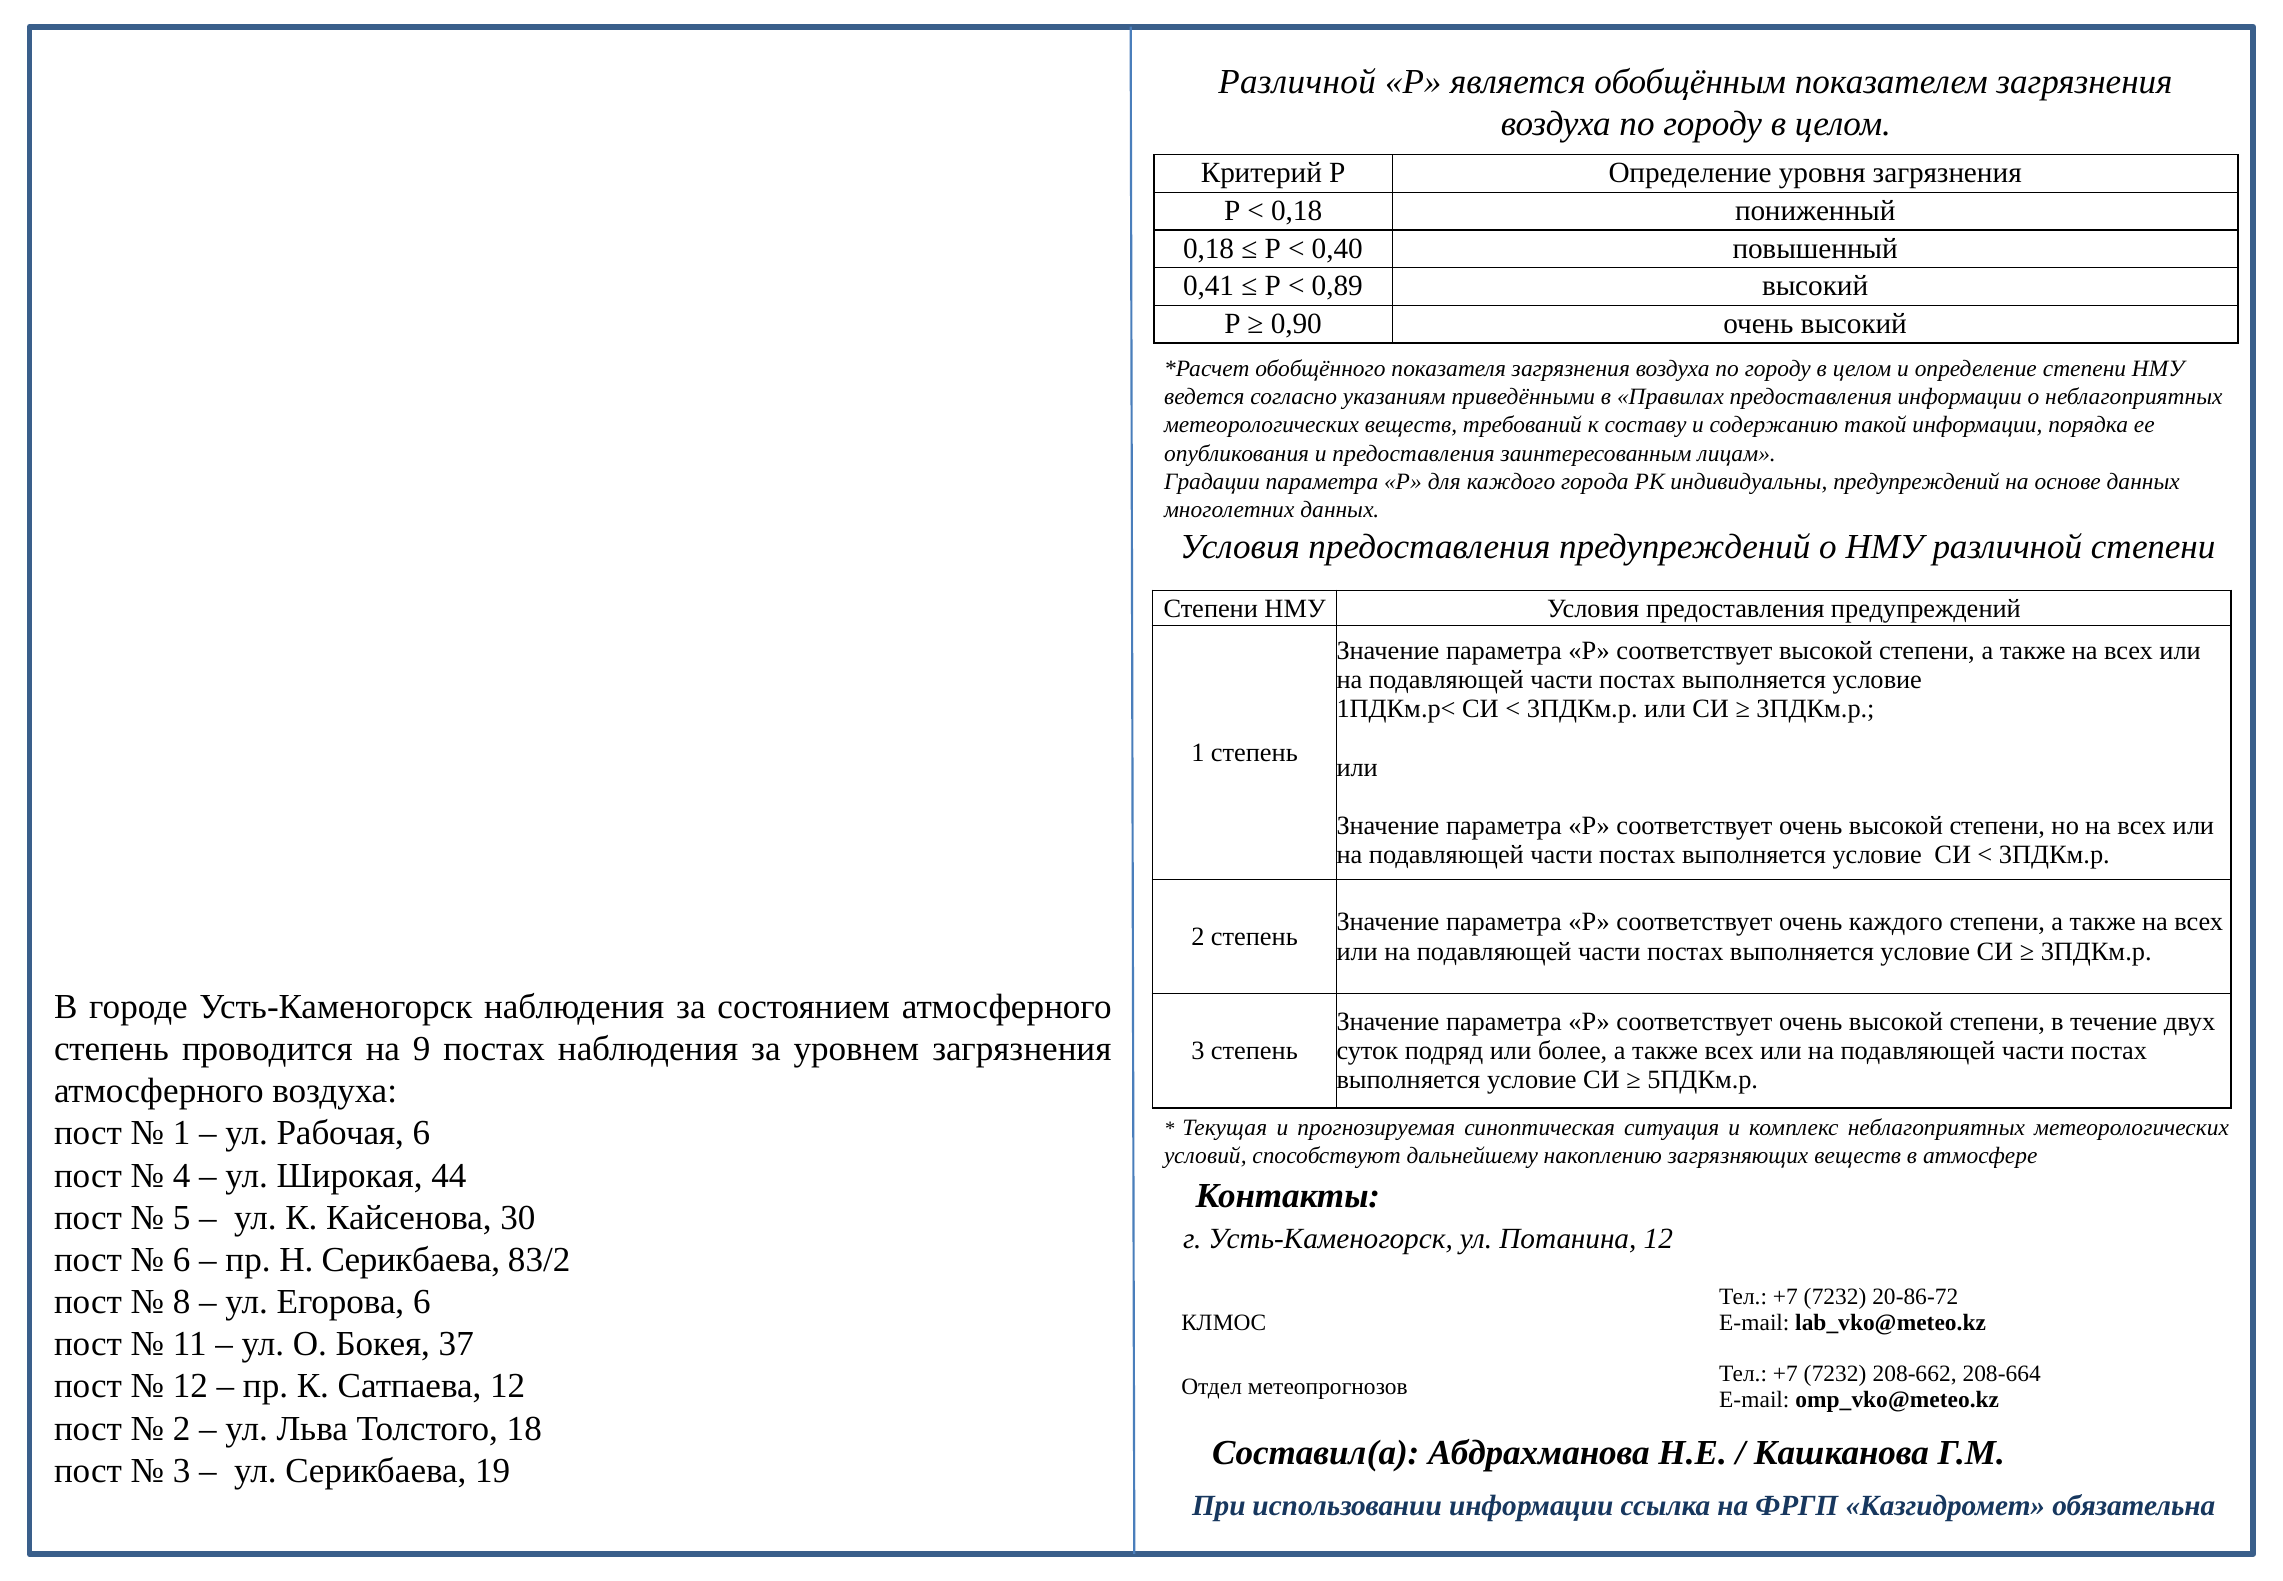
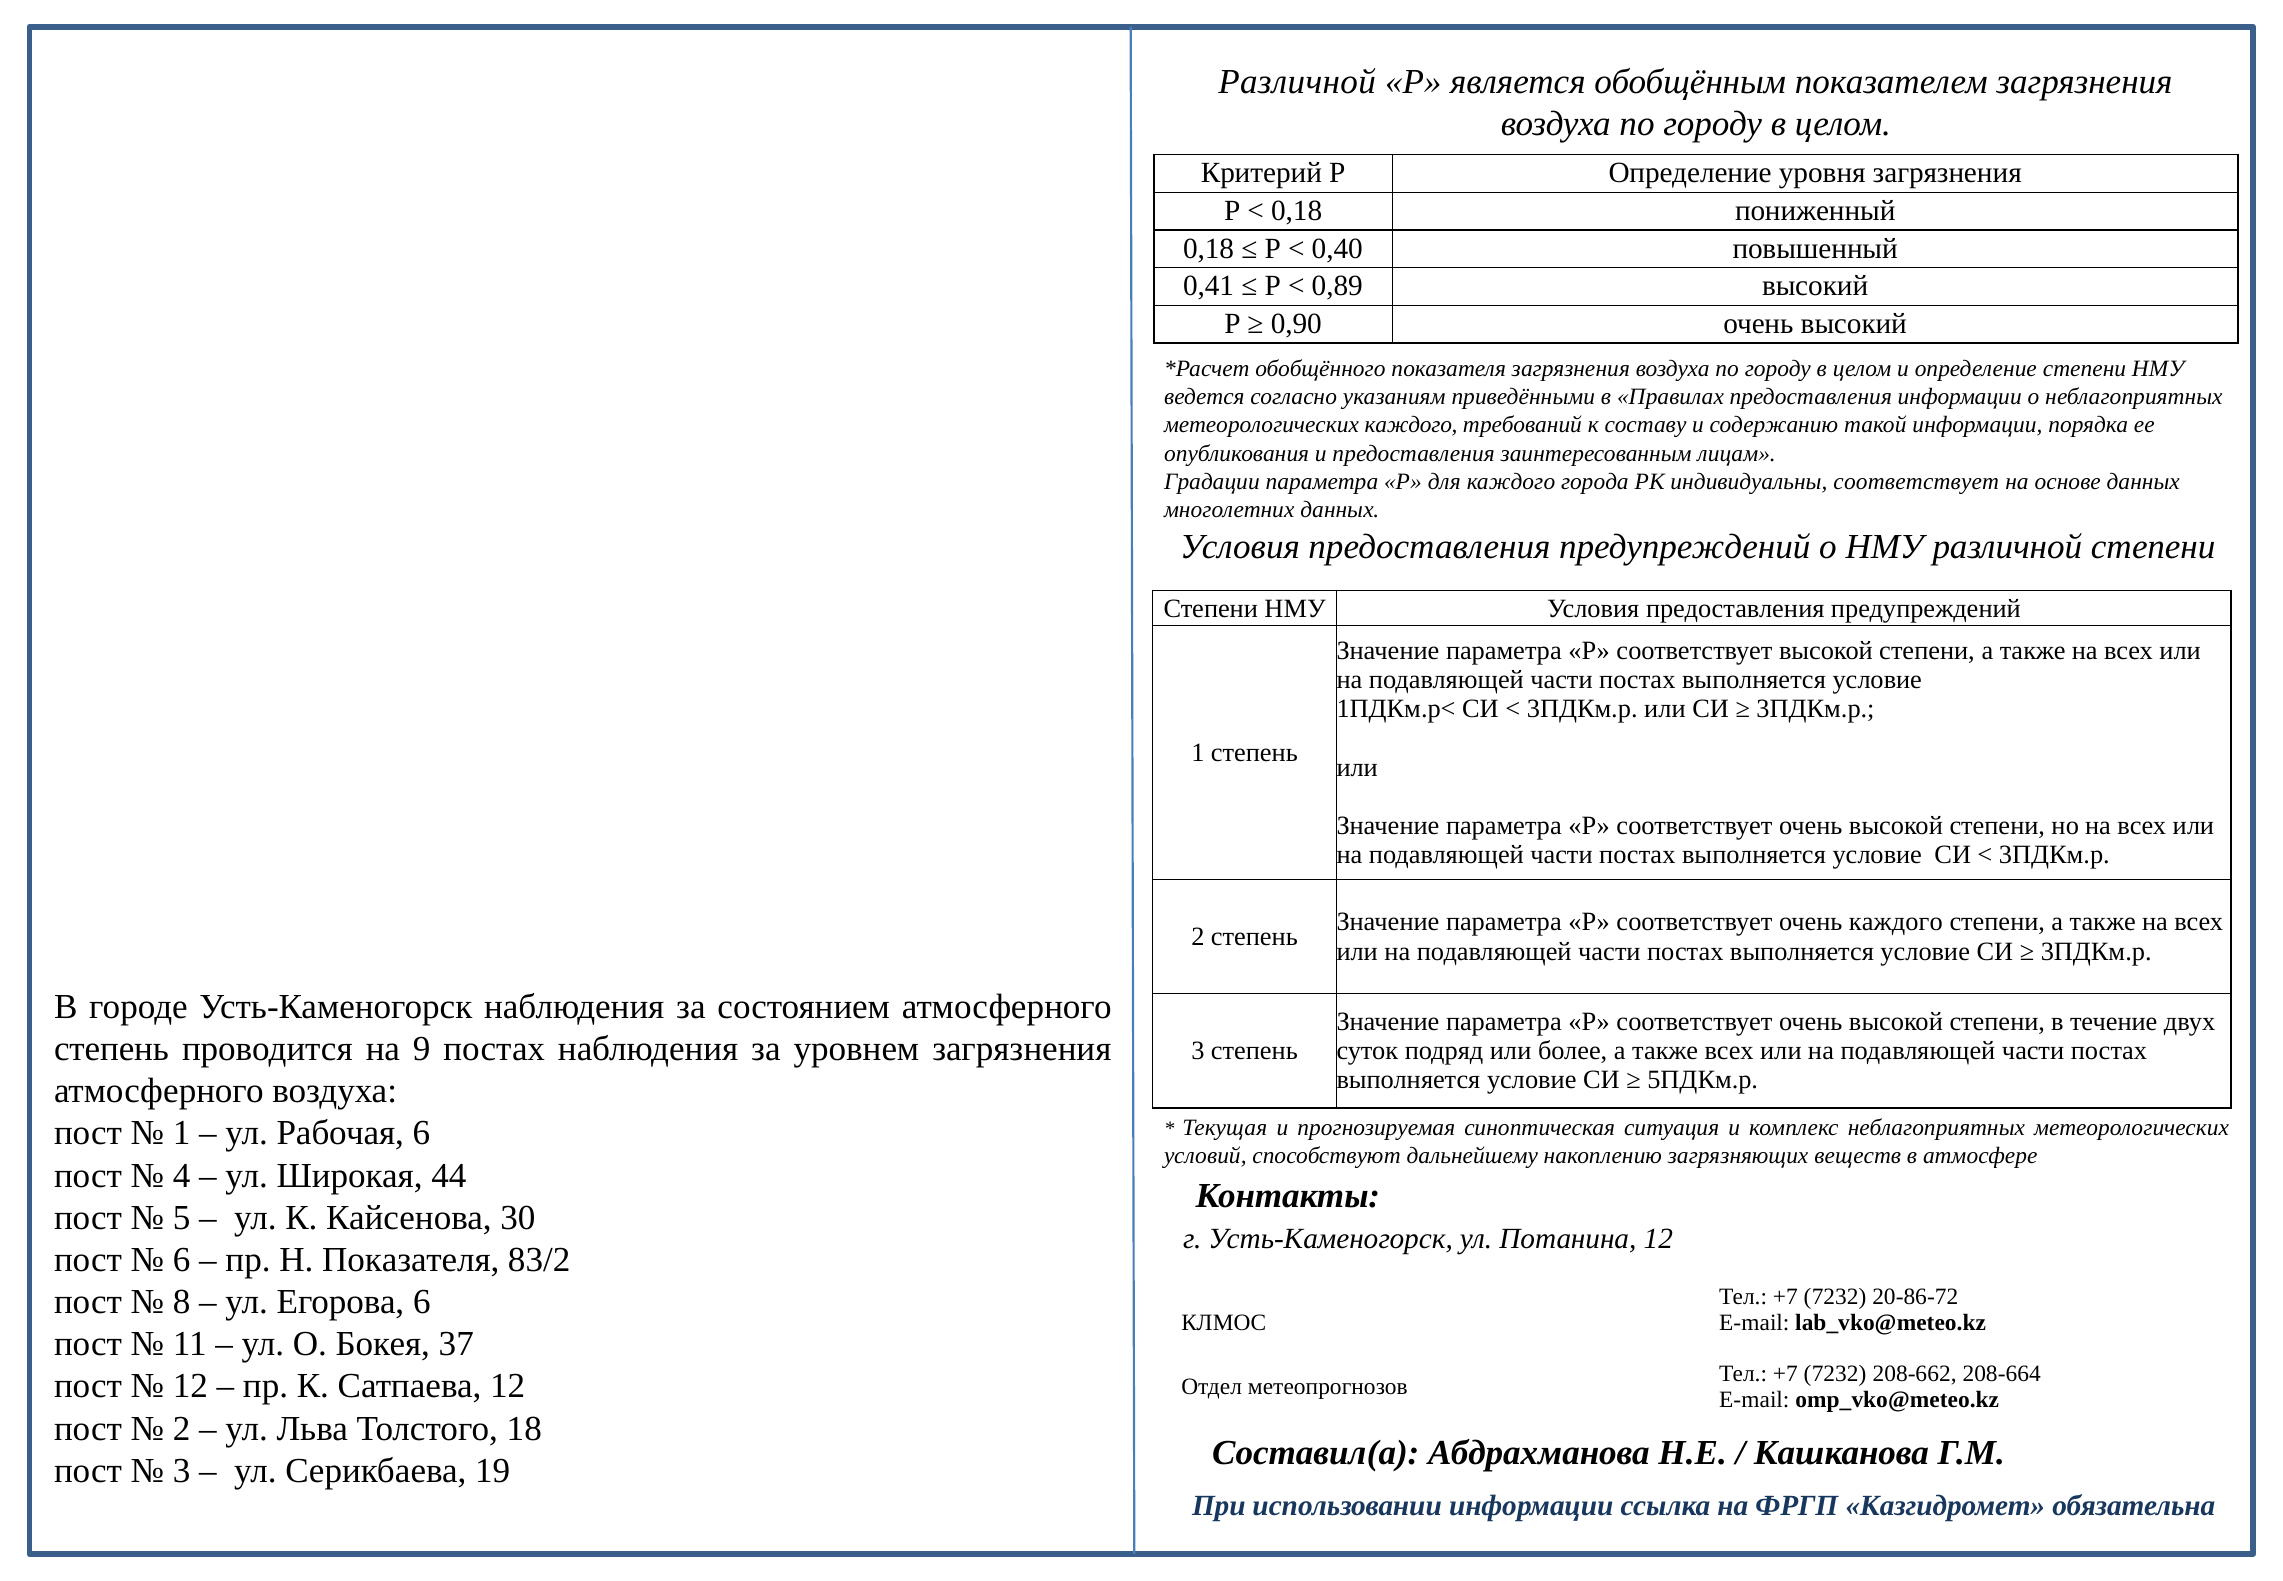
метеорологических веществ: веществ -> каждого
индивидуальны предупреждений: предупреждений -> соответствует
Н Серикбаева: Серикбаева -> Показателя
